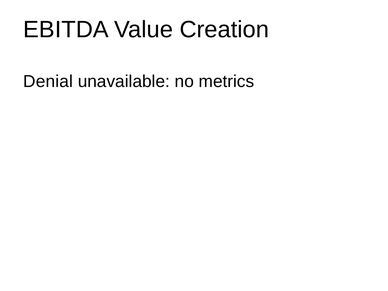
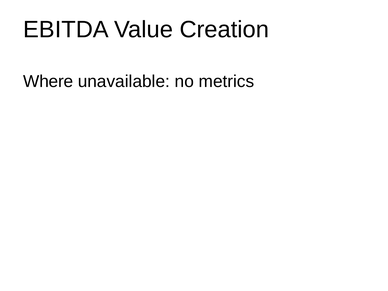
Denial: Denial -> Where
